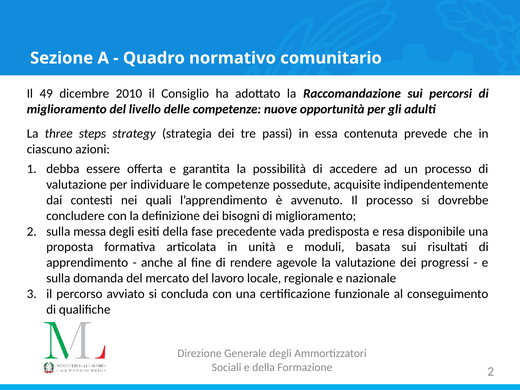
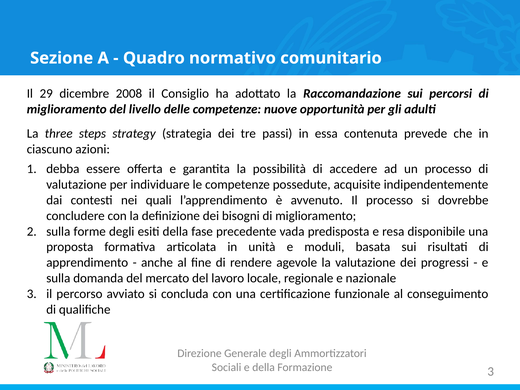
49: 49 -> 29
2010: 2010 -> 2008
messa: messa -> forme
Formazione 2: 2 -> 3
